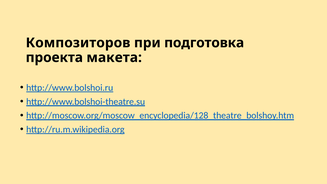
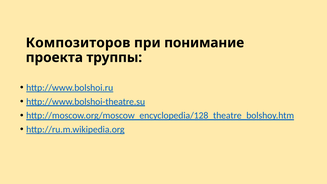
подготовка: подготовка -> понимание
макета: макета -> труппы
